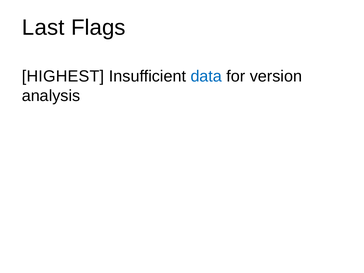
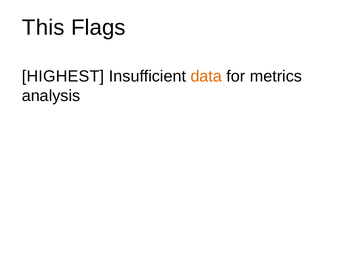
Last: Last -> This
data colour: blue -> orange
version: version -> metrics
